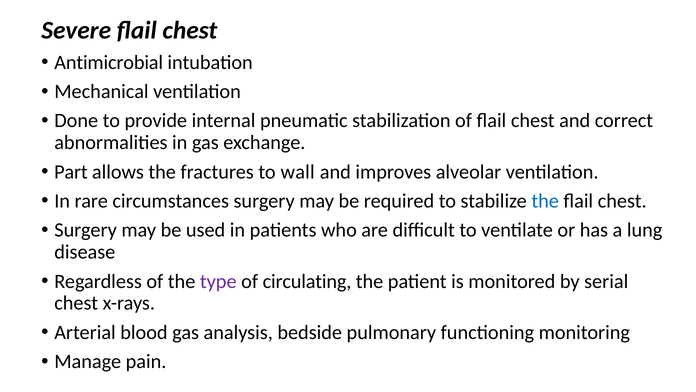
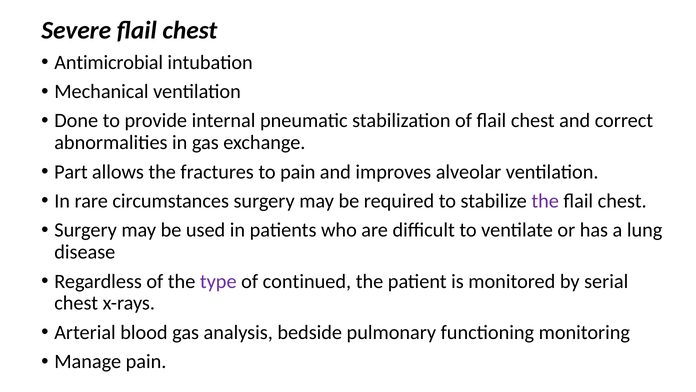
to wall: wall -> pain
the at (545, 201) colour: blue -> purple
circulating: circulating -> continued
